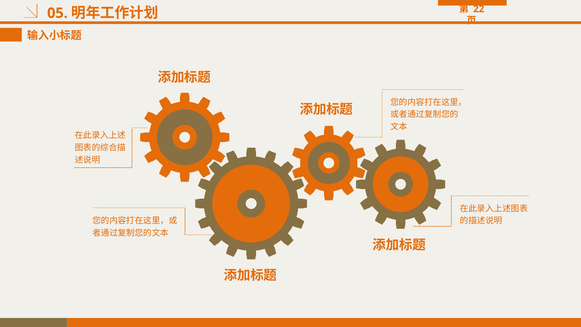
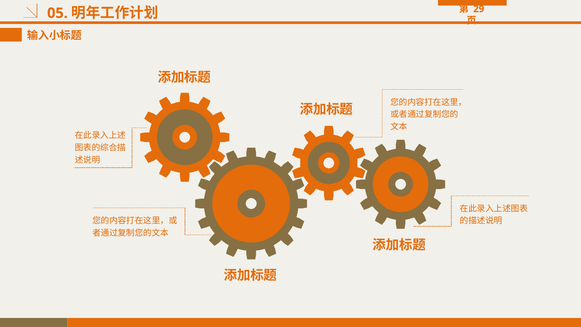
22: 22 -> 29
